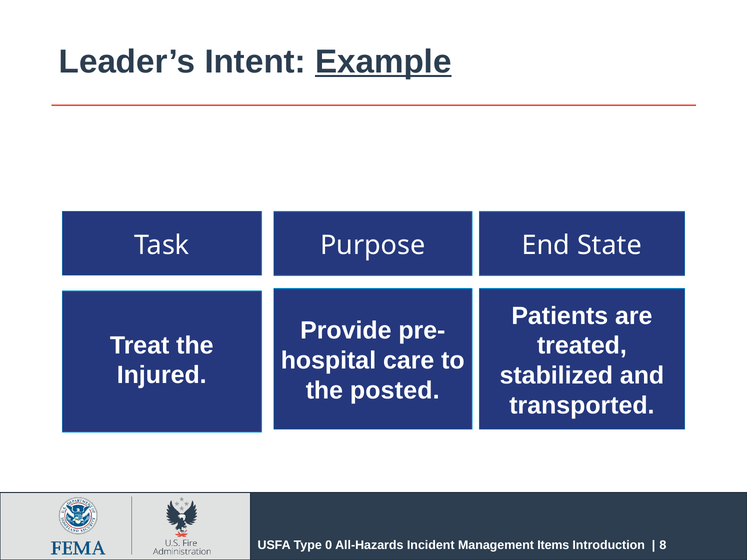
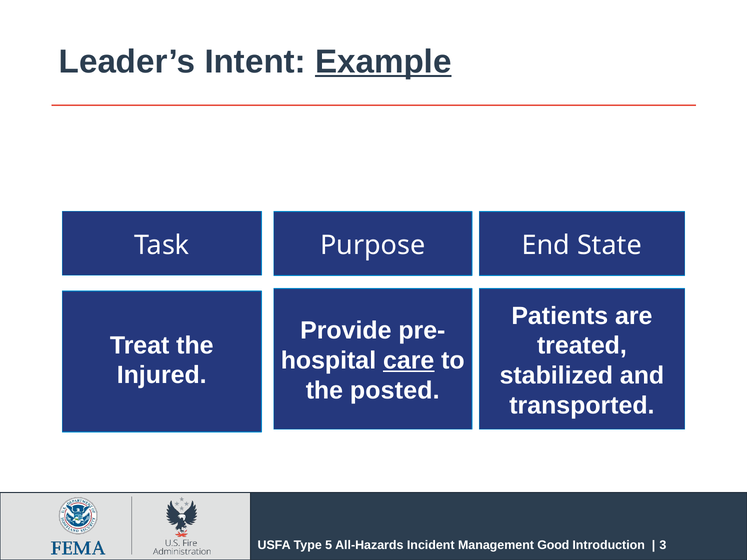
care underline: none -> present
0: 0 -> 5
Items: Items -> Good
8: 8 -> 3
